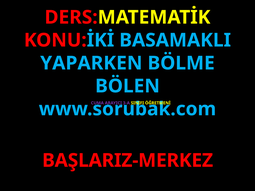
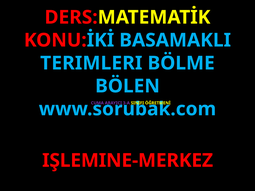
YAPARKEN: YAPARKEN -> TERIMLERI
BAŞLARIZ-MERKEZ: BAŞLARIZ-MERKEZ -> IŞLEMINE-MERKEZ
